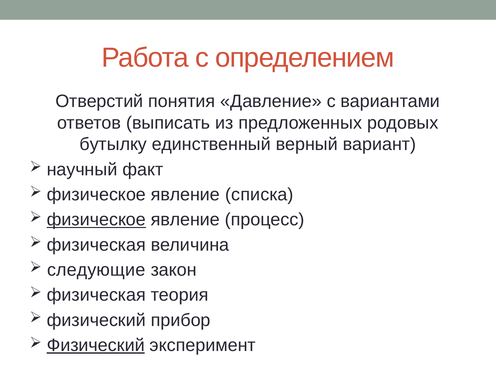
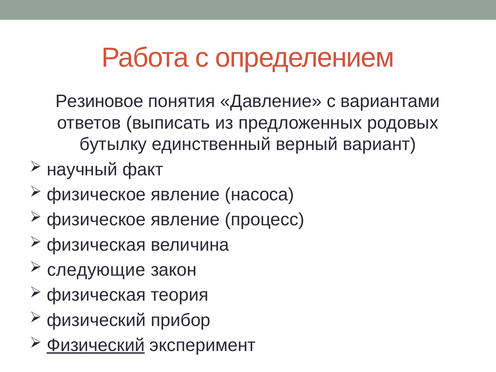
Отверстий: Отверстий -> Резиновое
списка: списка -> насоса
физическое at (96, 220) underline: present -> none
